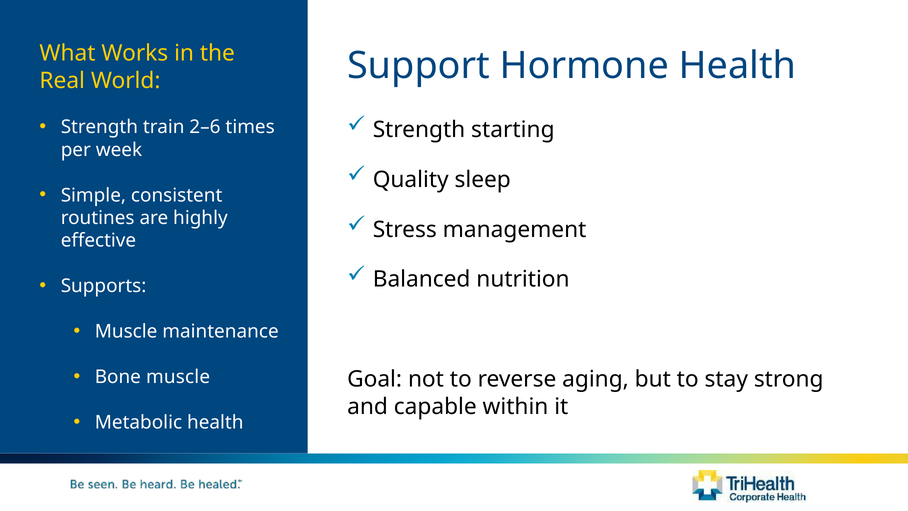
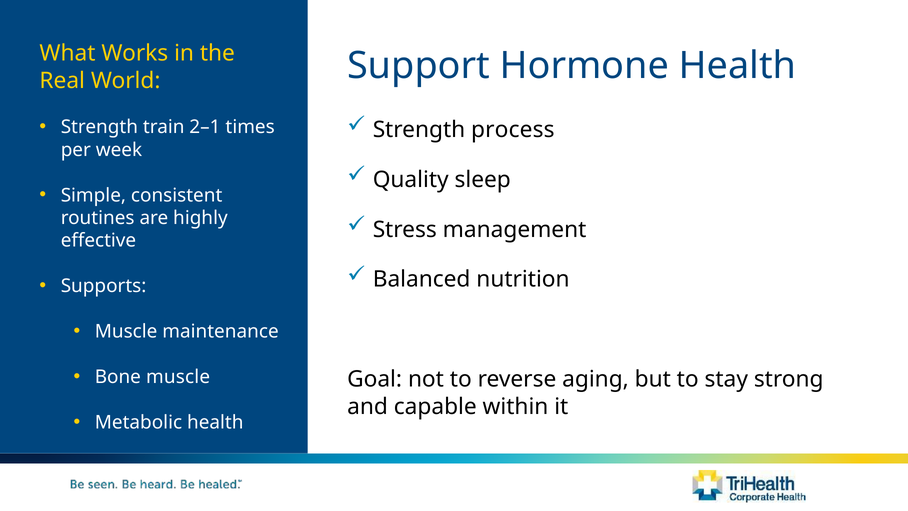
2–6: 2–6 -> 2–1
starting: starting -> process
